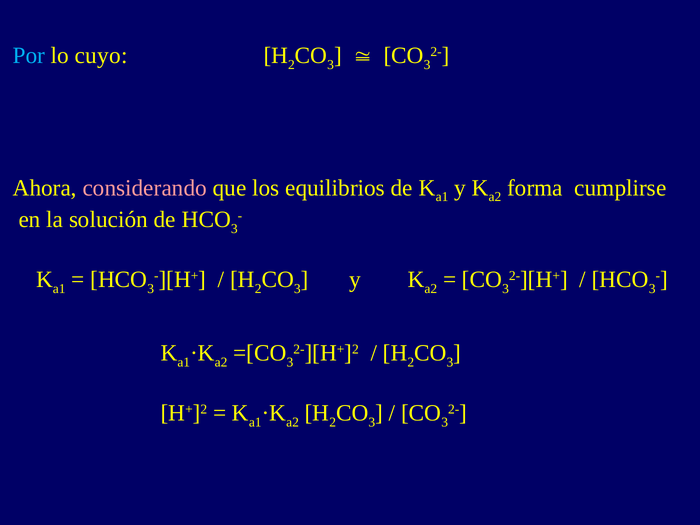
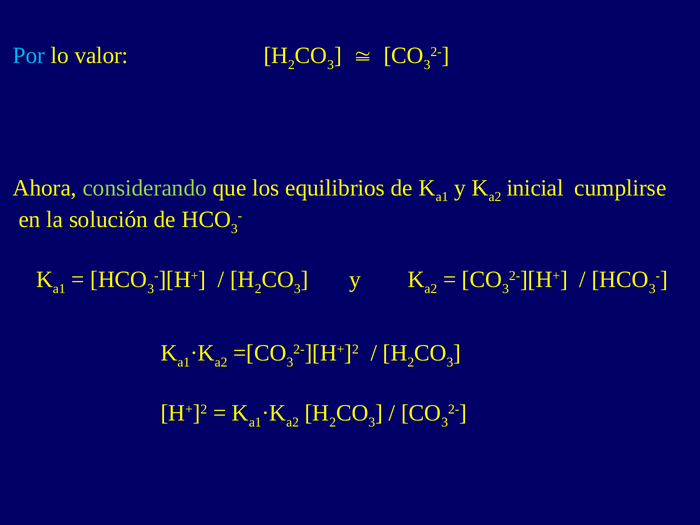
cuyo: cuyo -> valor
considerando colour: pink -> light green
forma: forma -> inicial
